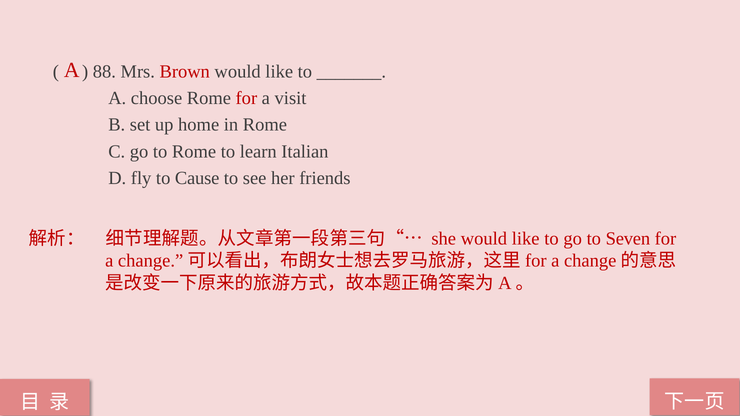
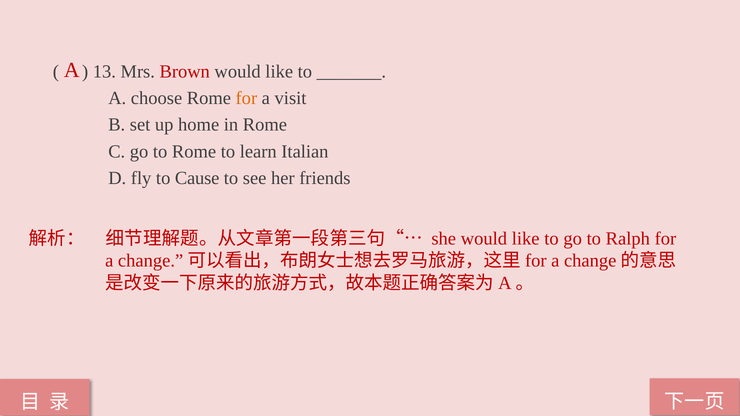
88: 88 -> 13
for at (246, 98) colour: red -> orange
Seven: Seven -> Ralph
